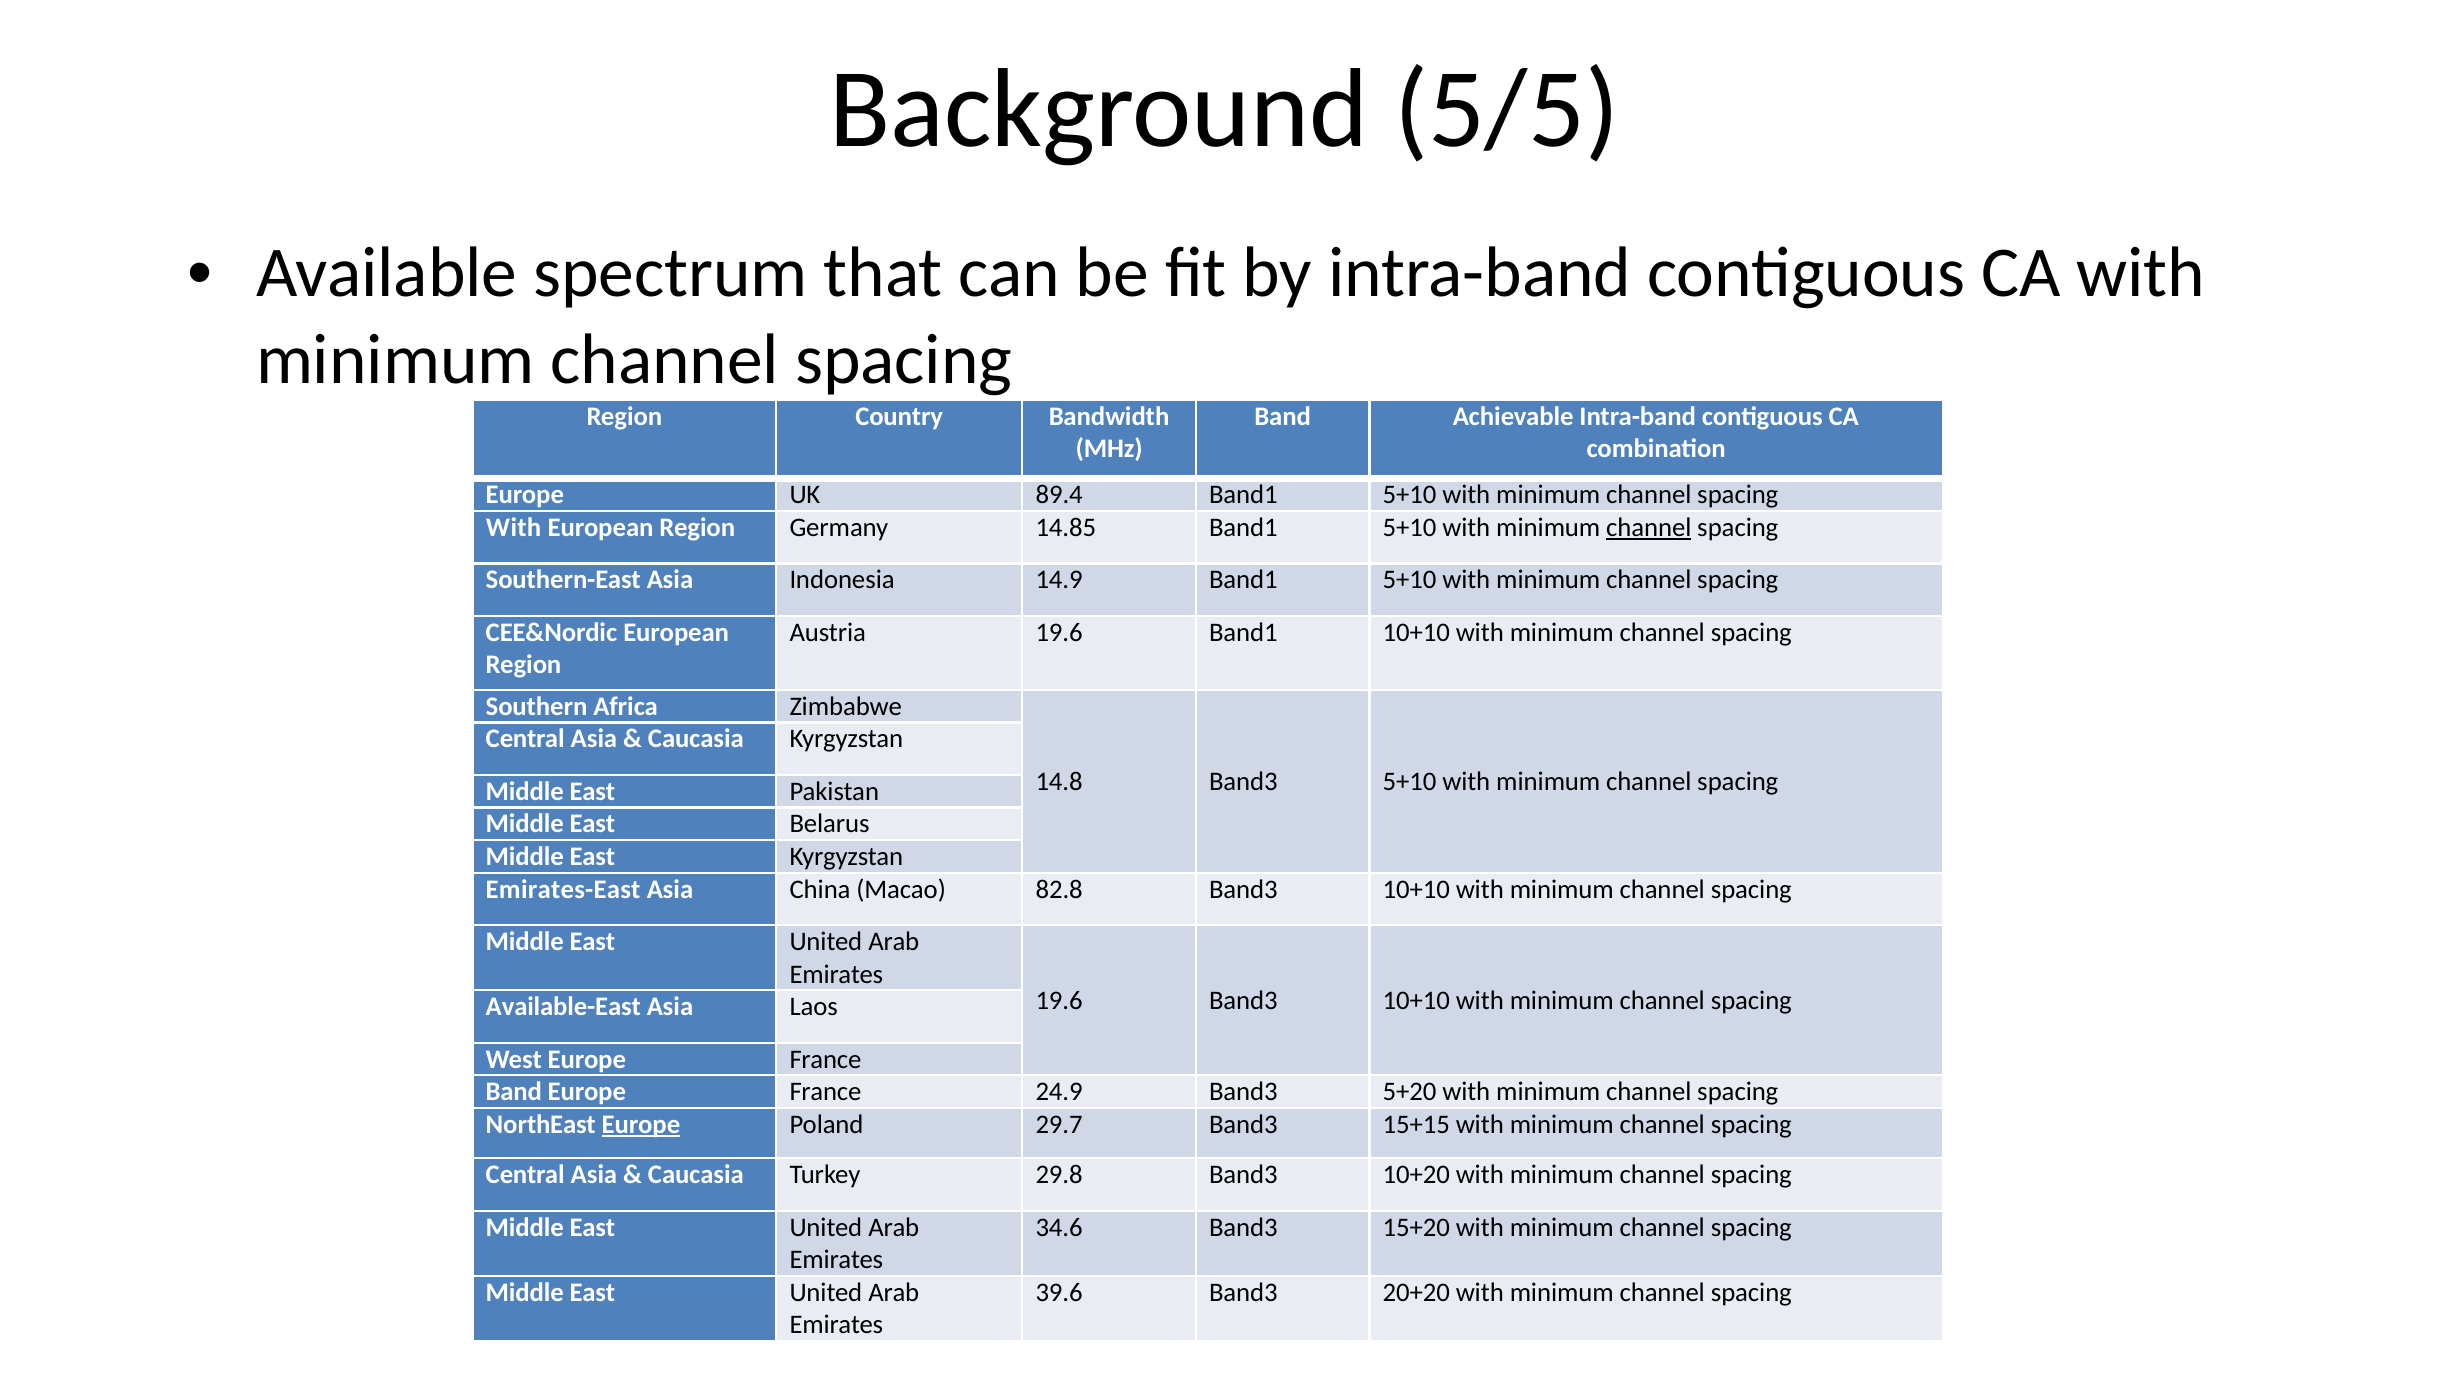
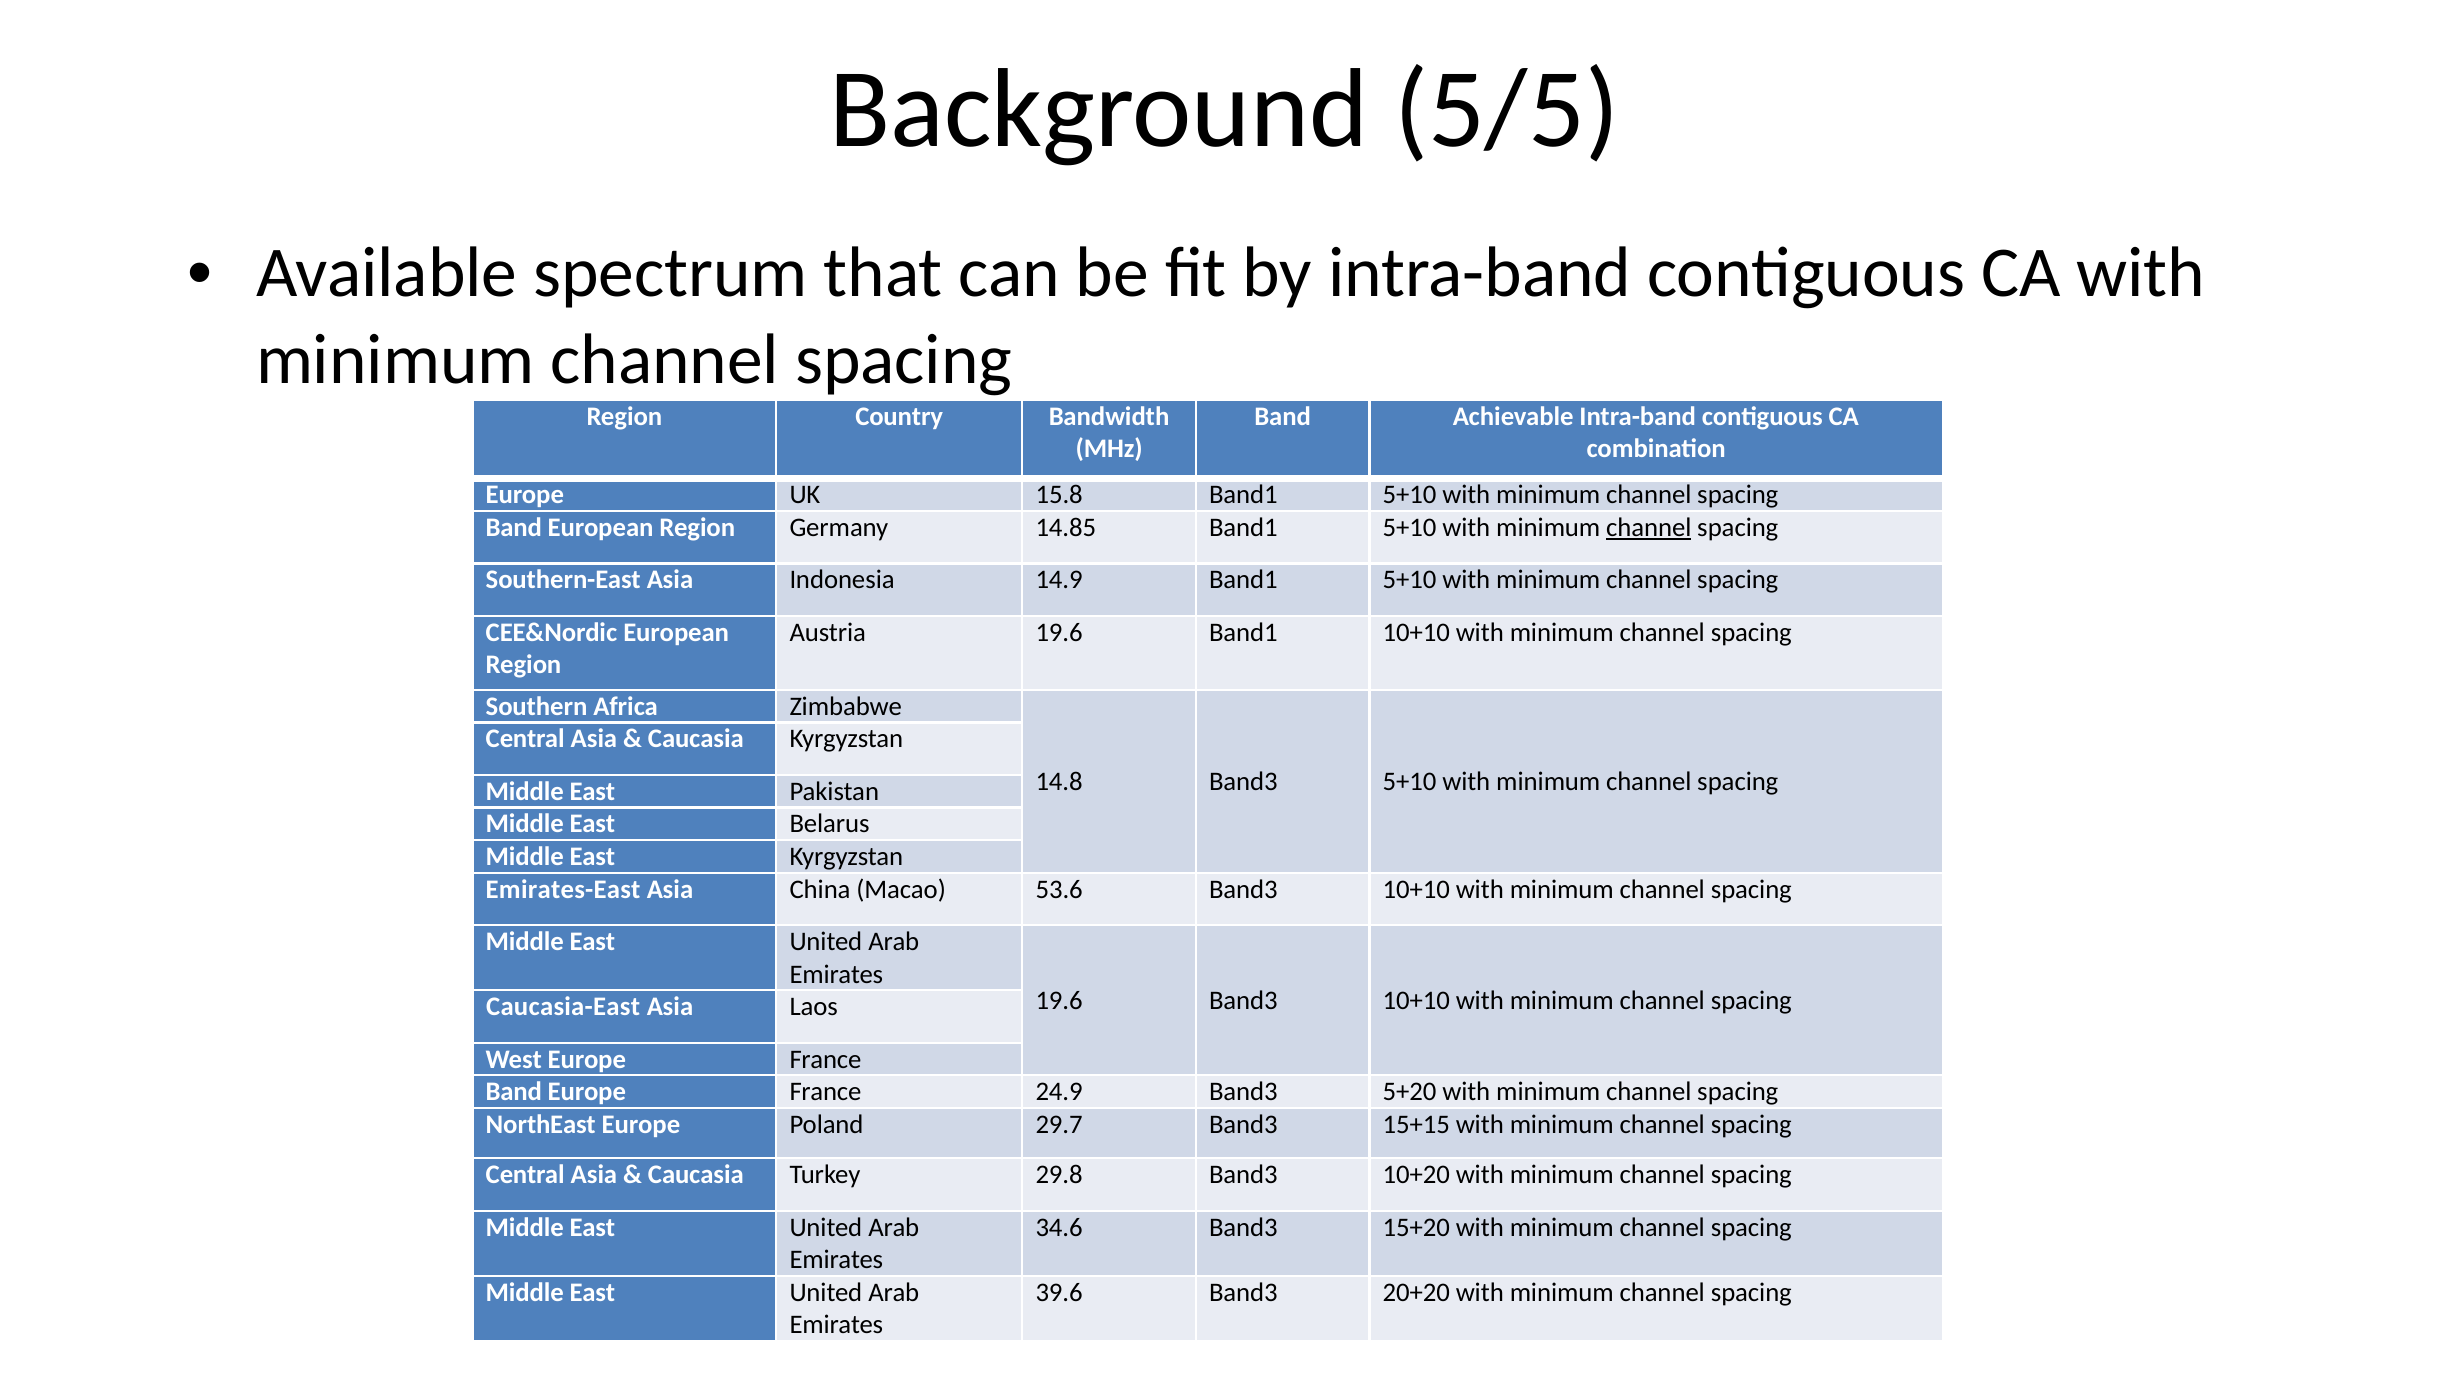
89.4: 89.4 -> 15.8
With at (514, 528): With -> Band
82.8: 82.8 -> 53.6
Available-East: Available-East -> Caucasia-East
Europe at (641, 1124) underline: present -> none
